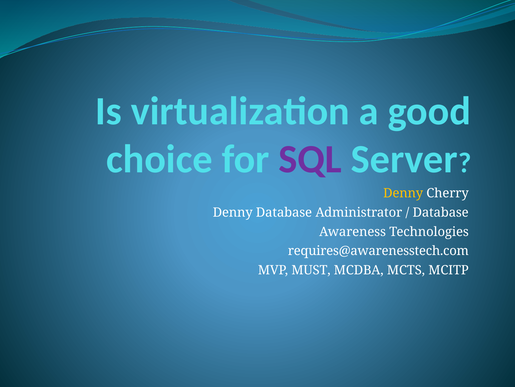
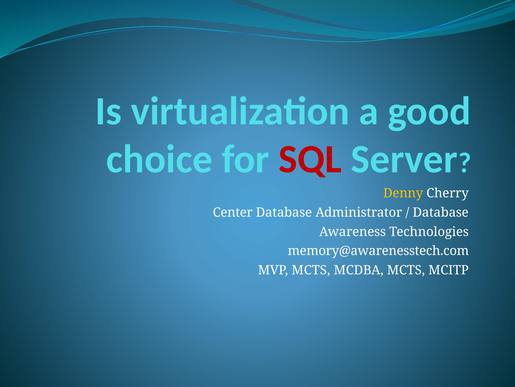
SQL colour: purple -> red
Denny at (233, 212): Denny -> Center
requires@awarenesstech.com: requires@awarenesstech.com -> memory@awarenesstech.com
MVP MUST: MUST -> MCTS
